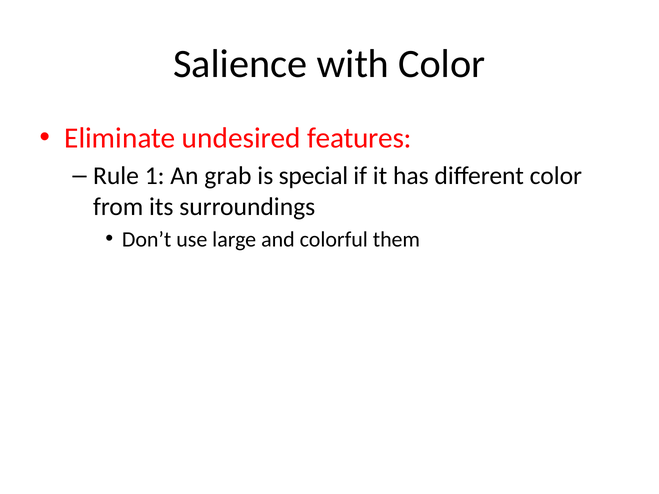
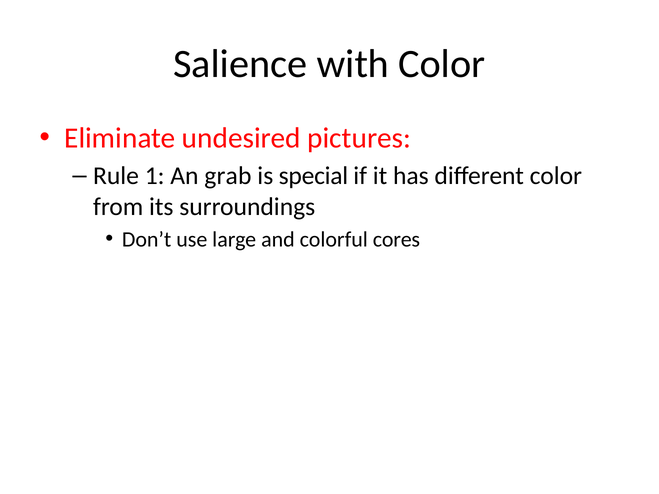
features: features -> pictures
them: them -> cores
